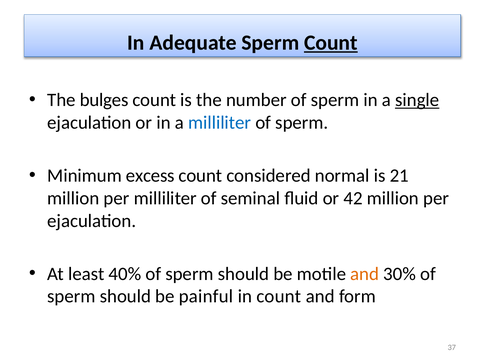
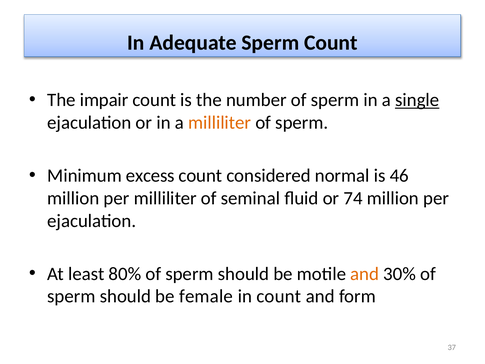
Count at (331, 43) underline: present -> none
bulges: bulges -> impair
milliliter at (220, 123) colour: blue -> orange
21: 21 -> 46
42: 42 -> 74
40%: 40% -> 80%
painful: painful -> female
